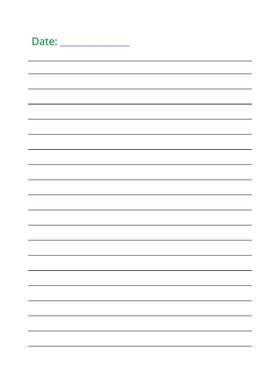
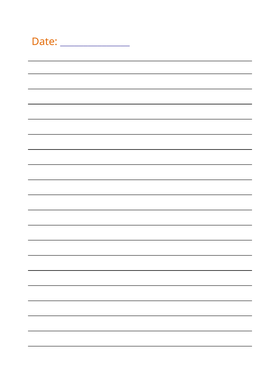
Date colour: green -> orange
